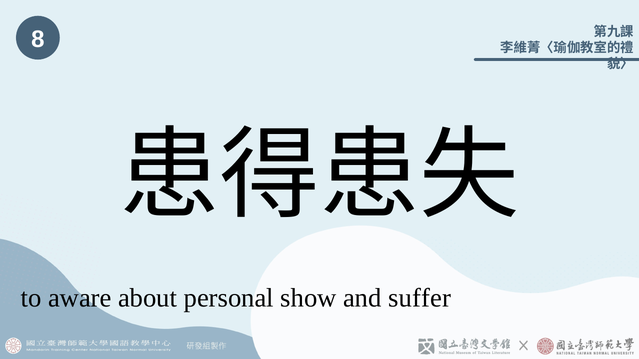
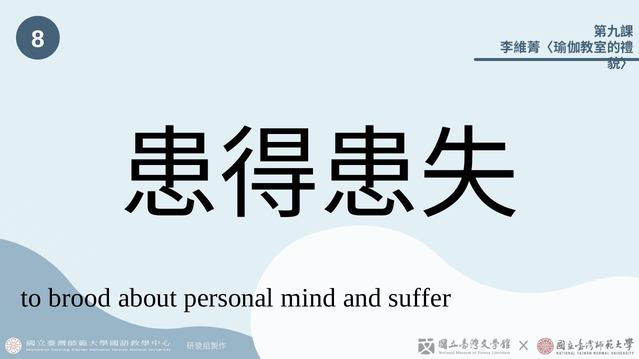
aware: aware -> brood
show: show -> mind
